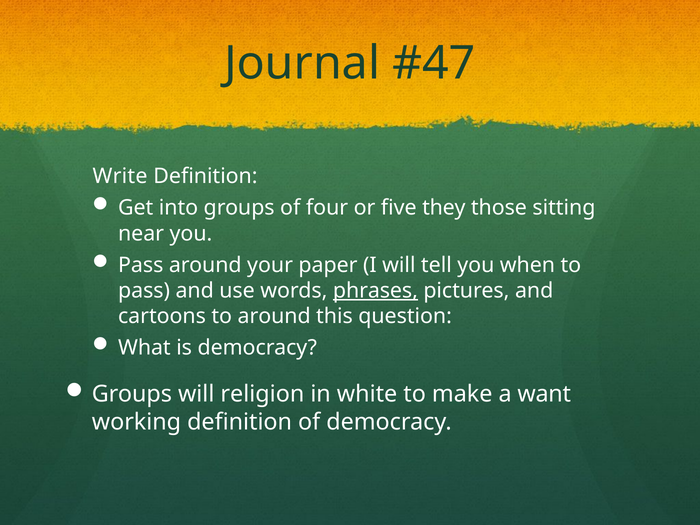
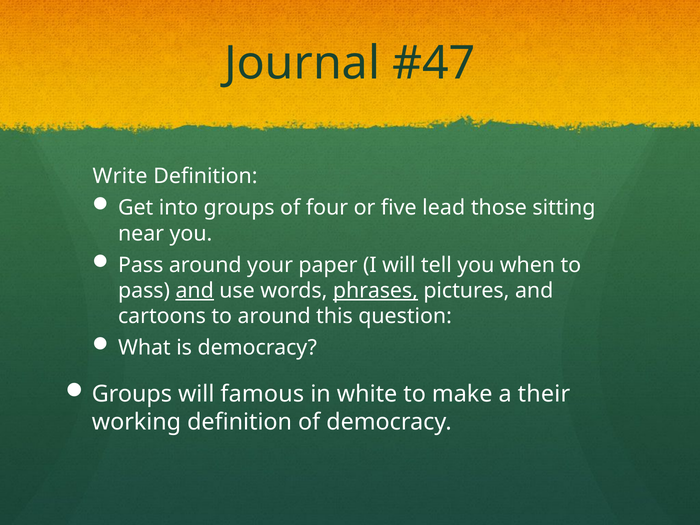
they: they -> lead
and at (195, 291) underline: none -> present
religion: religion -> famous
want: want -> their
